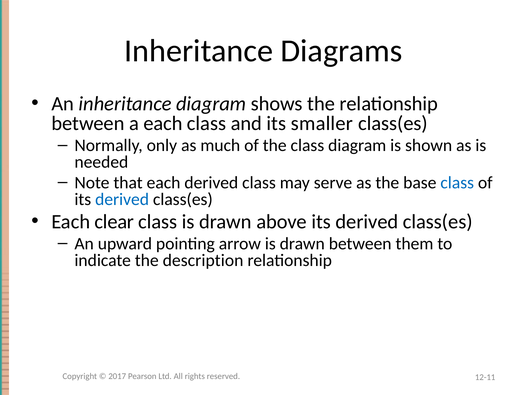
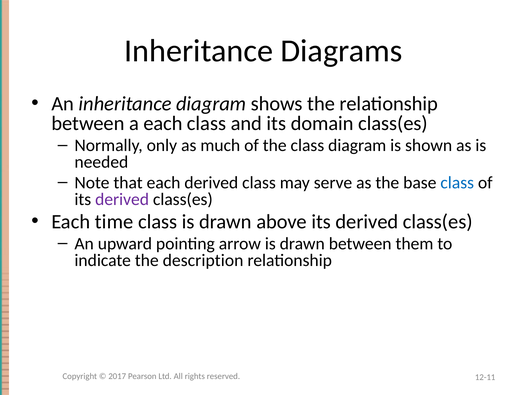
smaller: smaller -> domain
derived at (122, 200) colour: blue -> purple
clear: clear -> time
